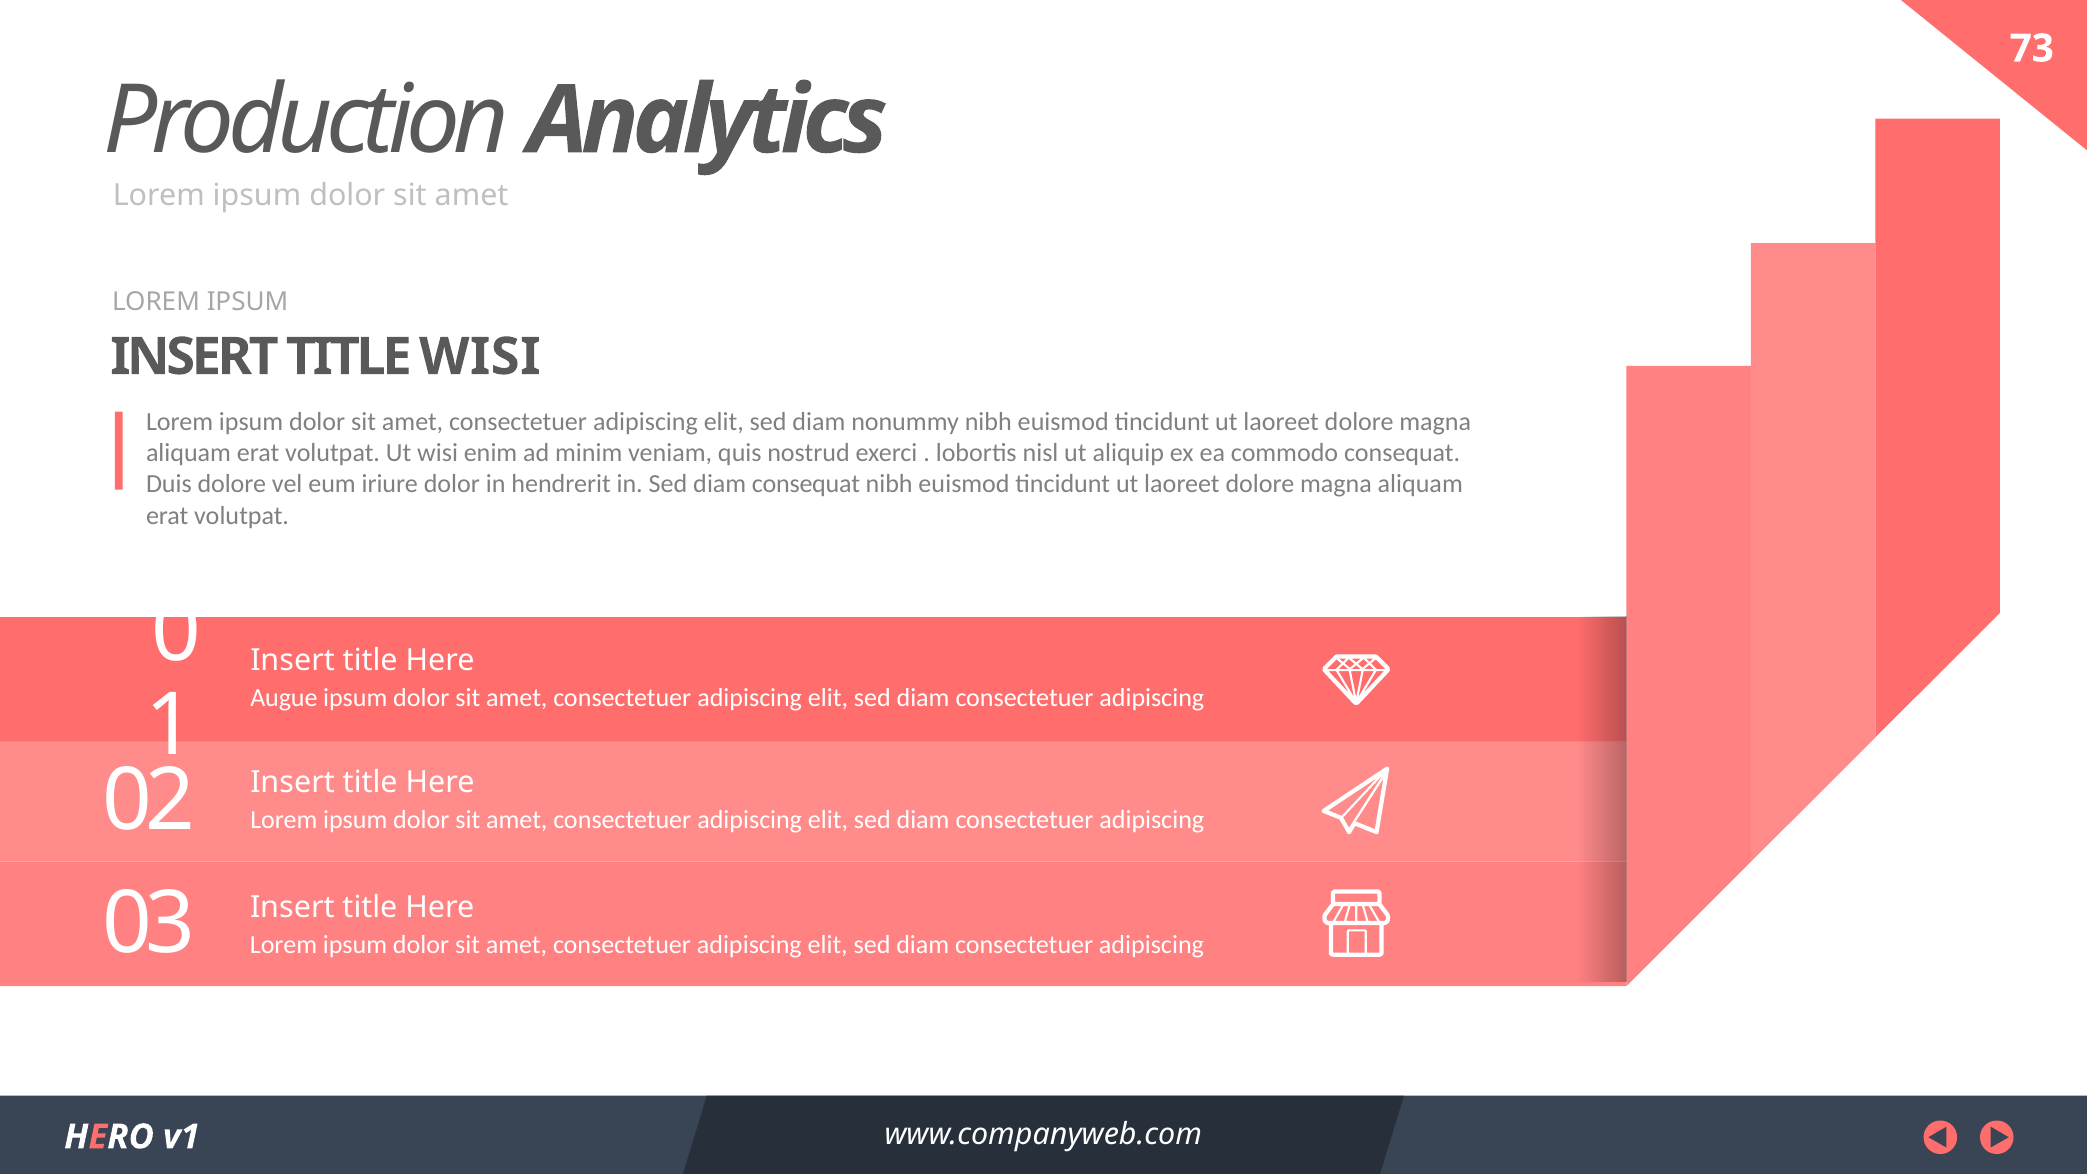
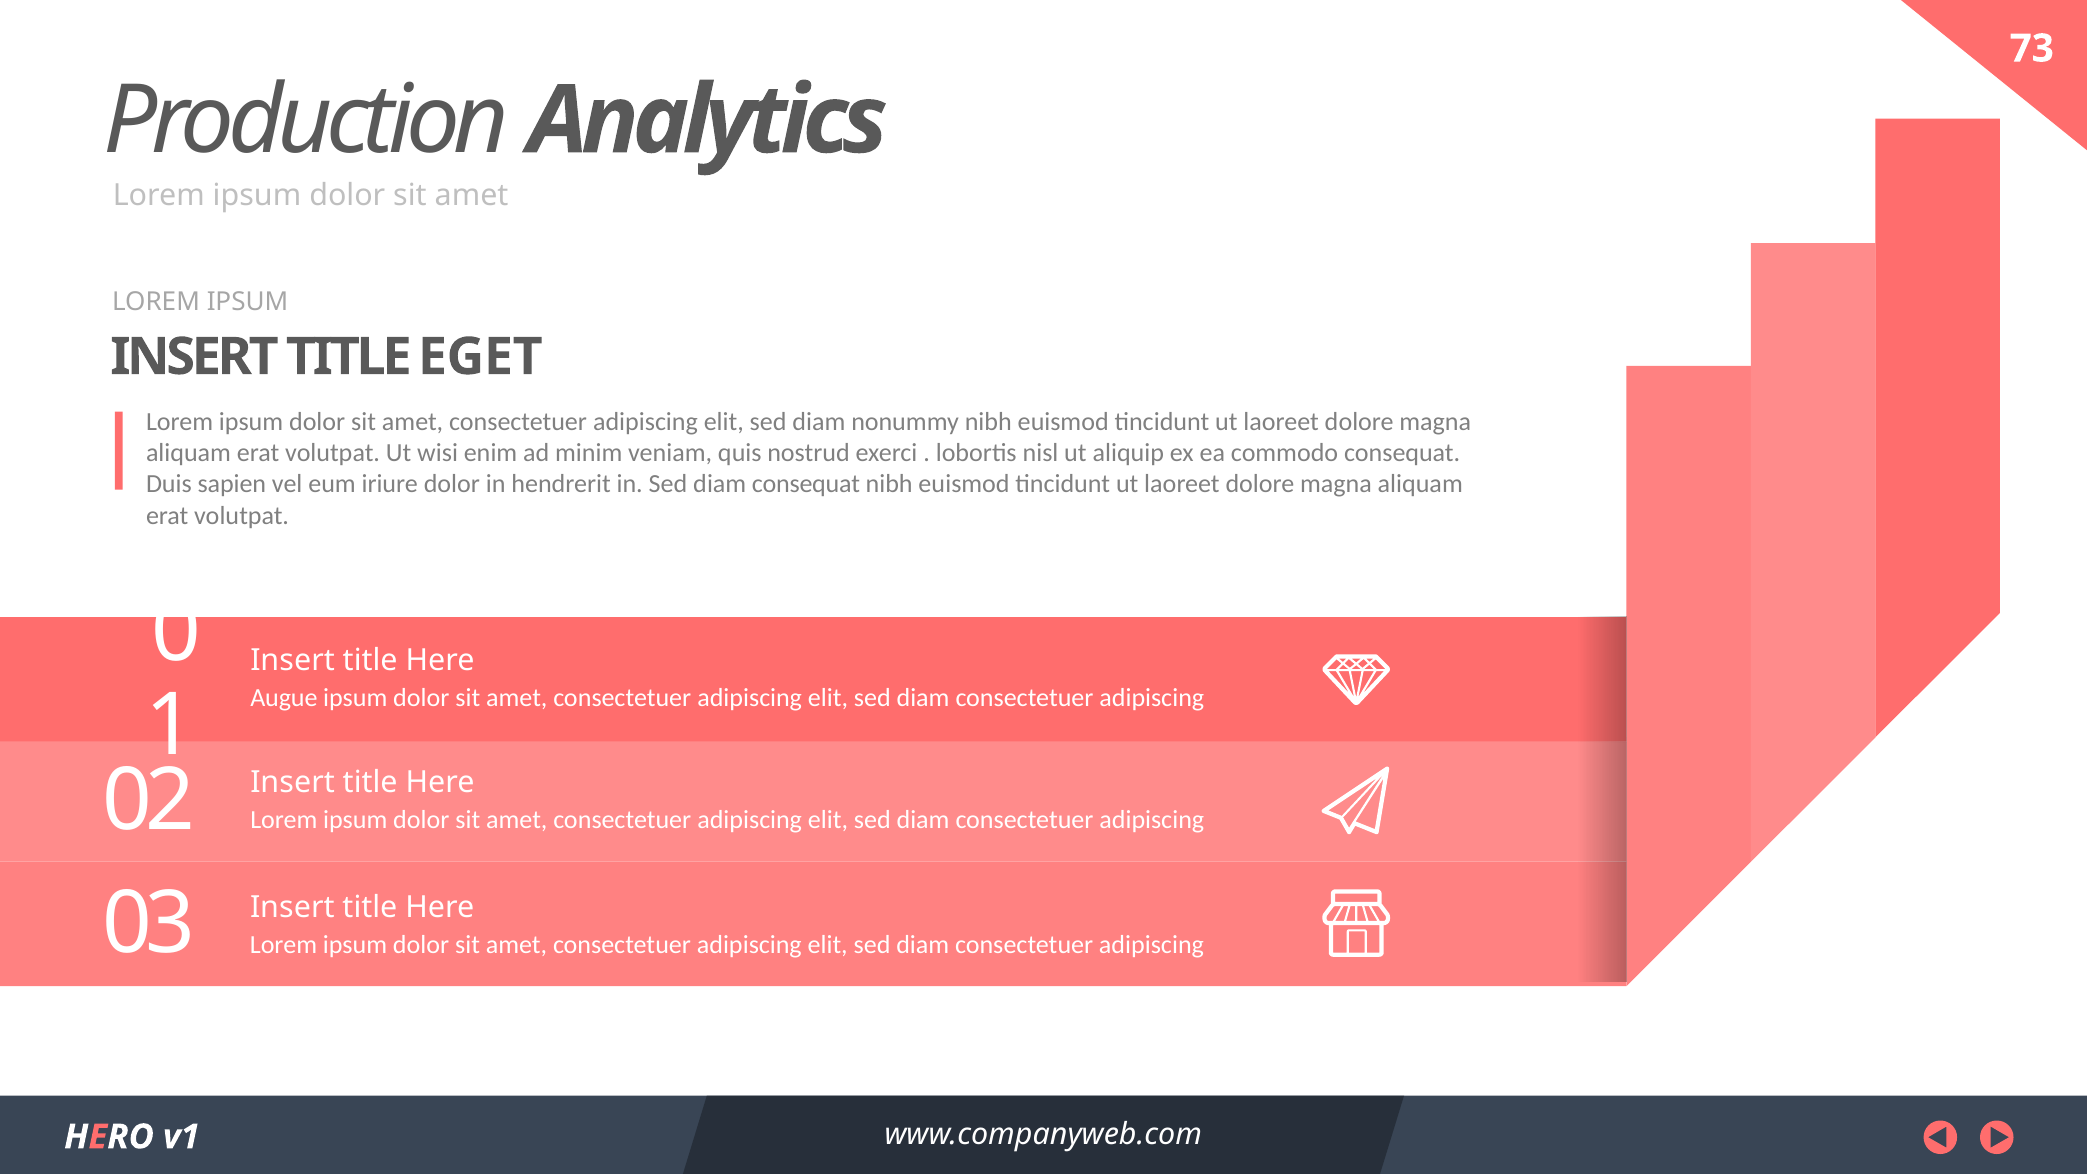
TITLE WISI: WISI -> EGET
Duis dolore: dolore -> sapien
